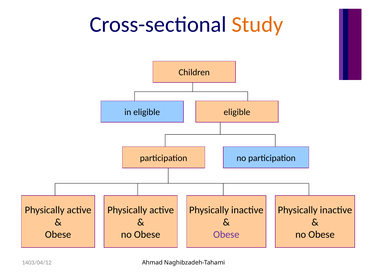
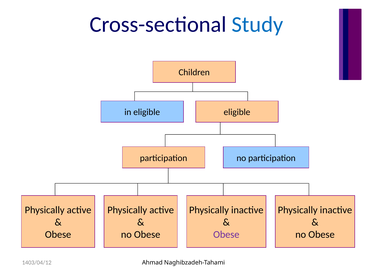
Study colour: orange -> blue
